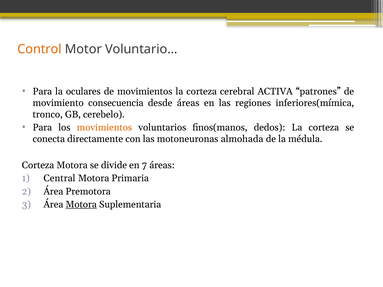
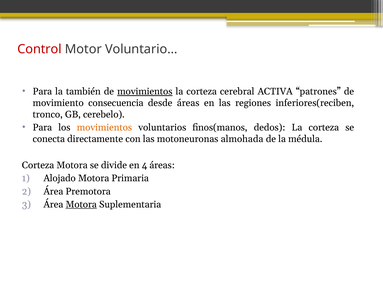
Control colour: orange -> red
oculares: oculares -> también
movimientos at (145, 92) underline: none -> present
inferiores(mímica: inferiores(mímica -> inferiores(reciben
7: 7 -> 4
Central: Central -> Alojado
